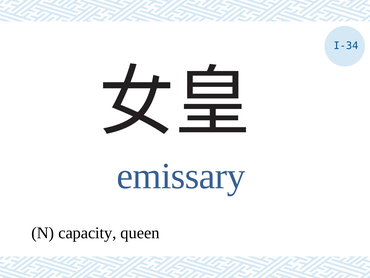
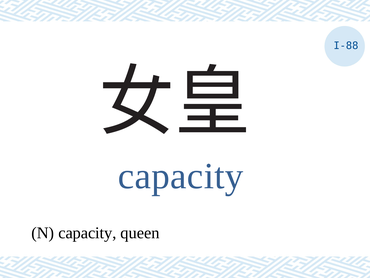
I-34: I-34 -> I-88
emissary at (181, 176): emissary -> capacity
